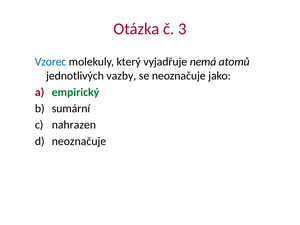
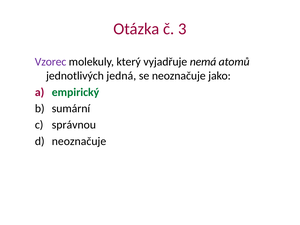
Vzorec colour: blue -> purple
vazby: vazby -> jedná
nahrazen: nahrazen -> správnou
